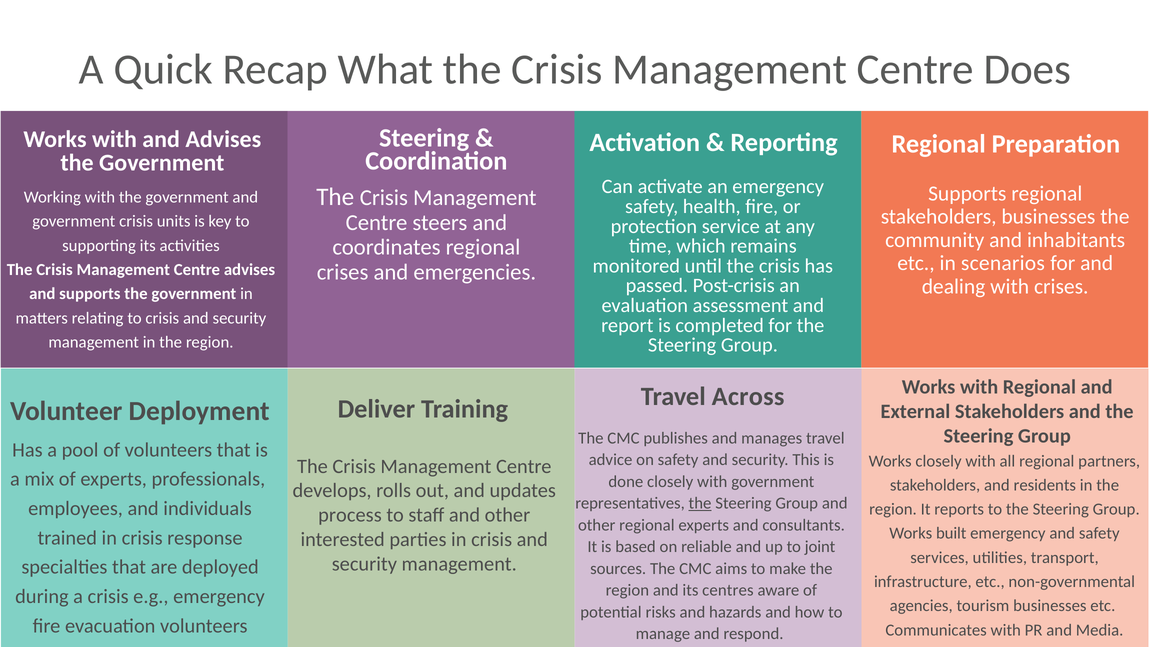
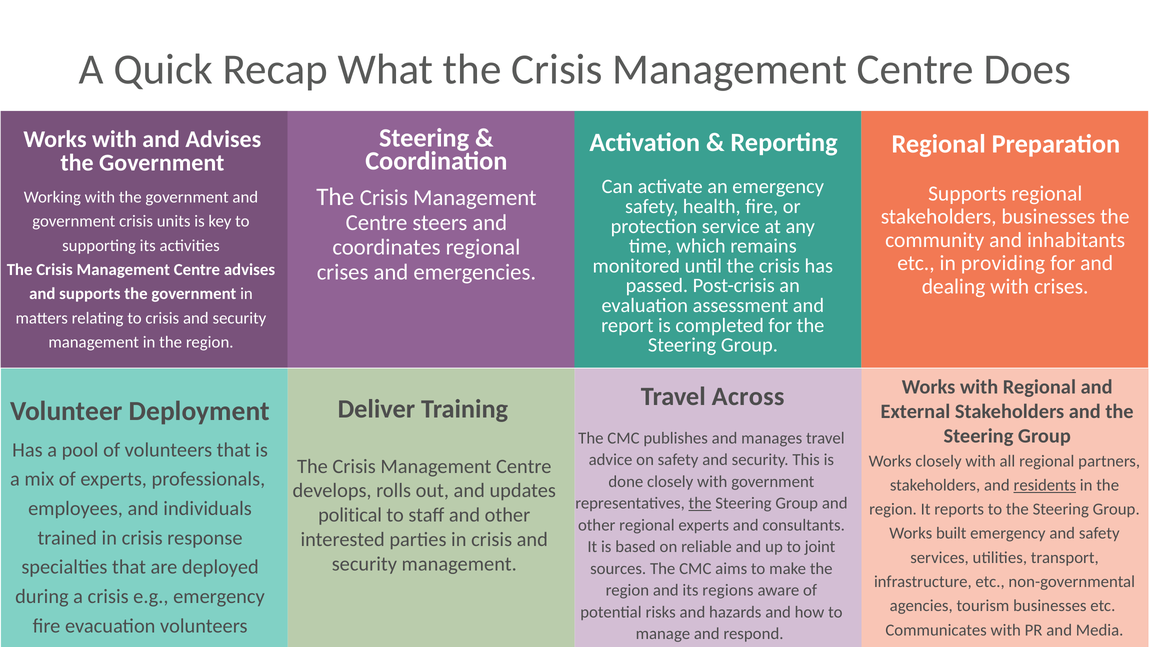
scenarios: scenarios -> providing
residents underline: none -> present
process: process -> political
centres: centres -> regions
